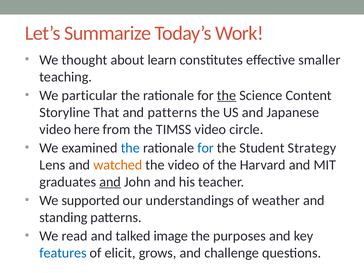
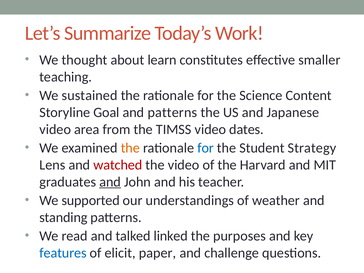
particular: particular -> sustained
the at (227, 95) underline: present -> none
That: That -> Goal
here: here -> area
circle: circle -> dates
the at (130, 148) colour: blue -> orange
watched colour: orange -> red
image: image -> linked
grows: grows -> paper
